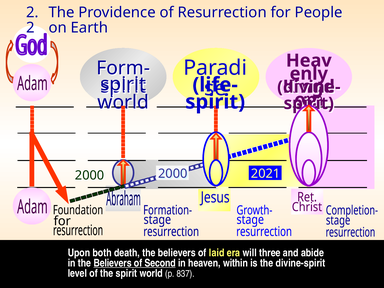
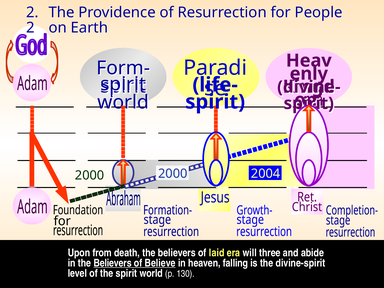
2021: 2021 -> 2004
both: both -> from
Second: Second -> Believe
within: within -> falling
837: 837 -> 130
